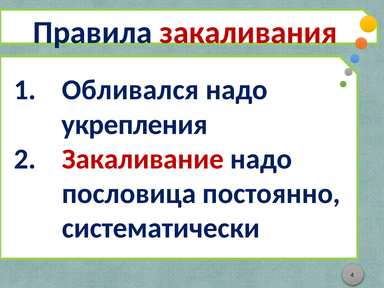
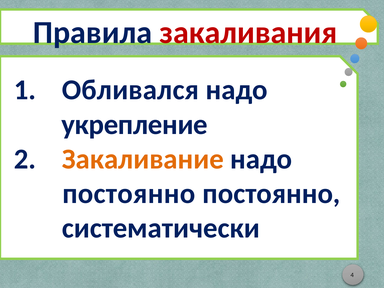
укрепления: укрепления -> укрепление
Закаливание colour: red -> orange
пословица at (129, 194): пословица -> постоянно
